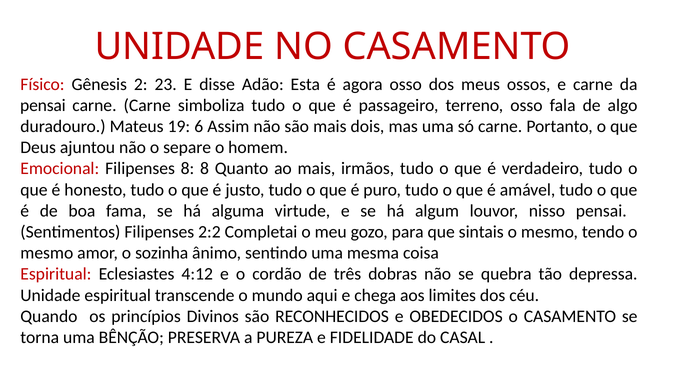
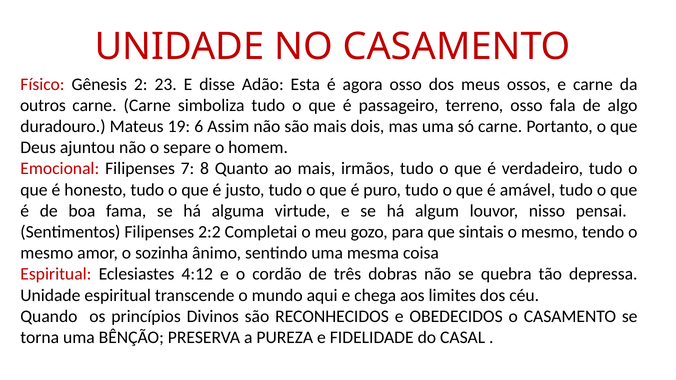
pensai at (43, 105): pensai -> outros
Filipenses 8: 8 -> 7
